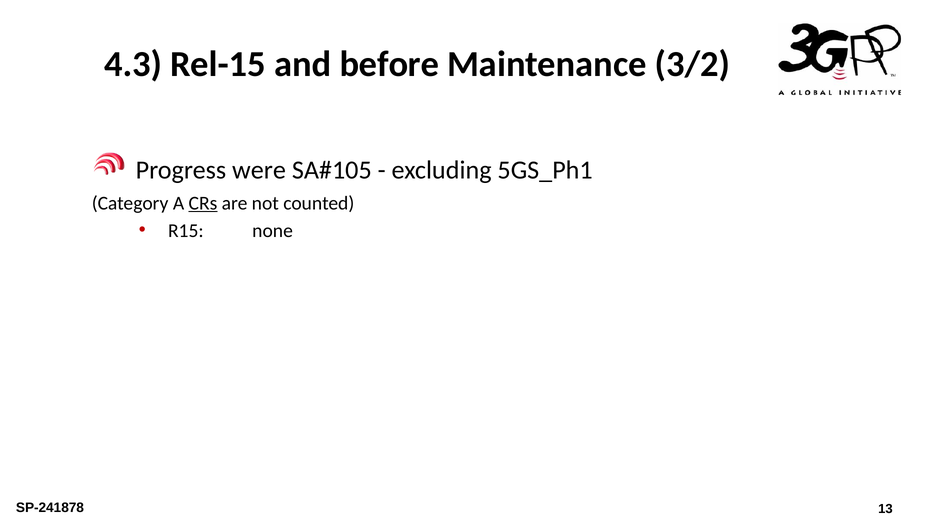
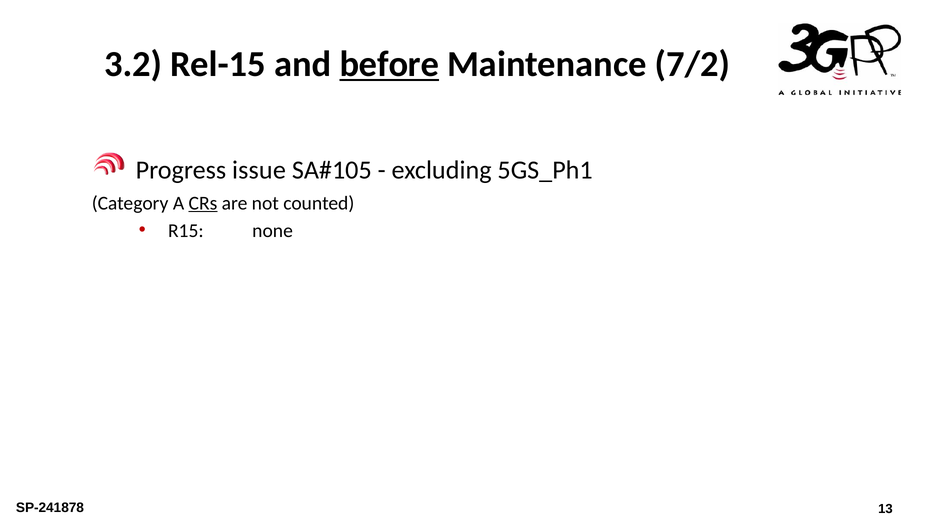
4.3: 4.3 -> 3.2
before underline: none -> present
3/2: 3/2 -> 7/2
were: were -> issue
